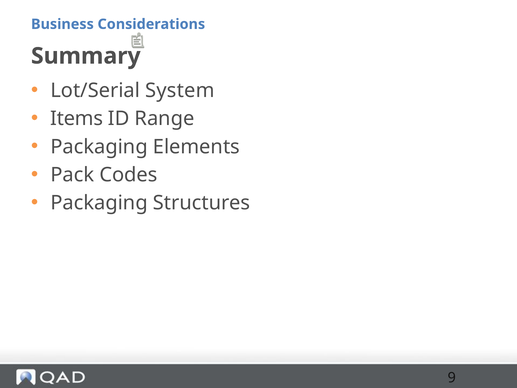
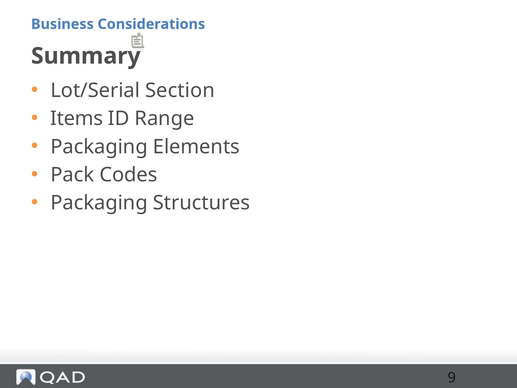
System: System -> Section
